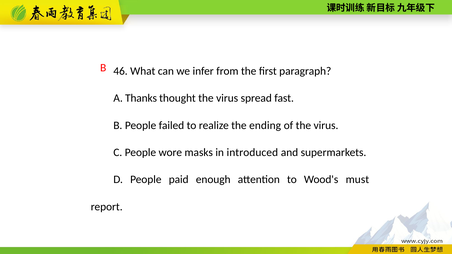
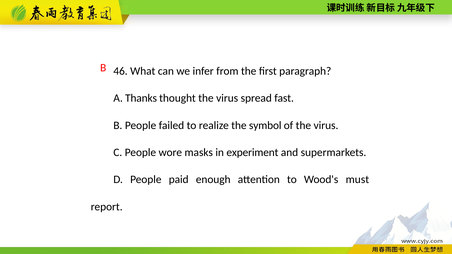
ending: ending -> symbol
introduced: introduced -> experiment
